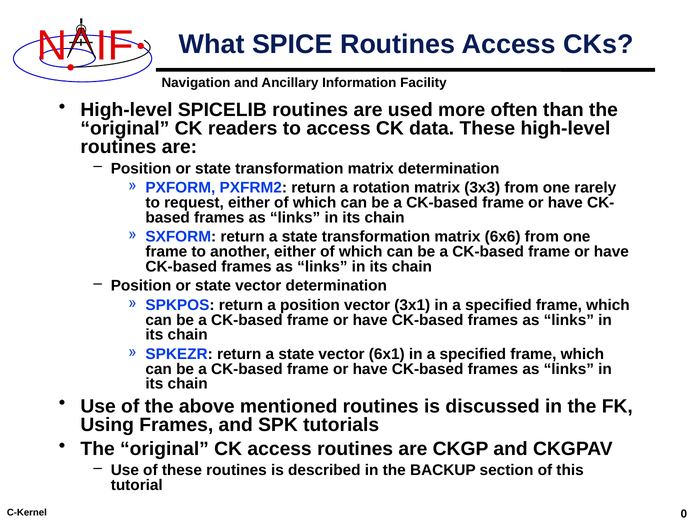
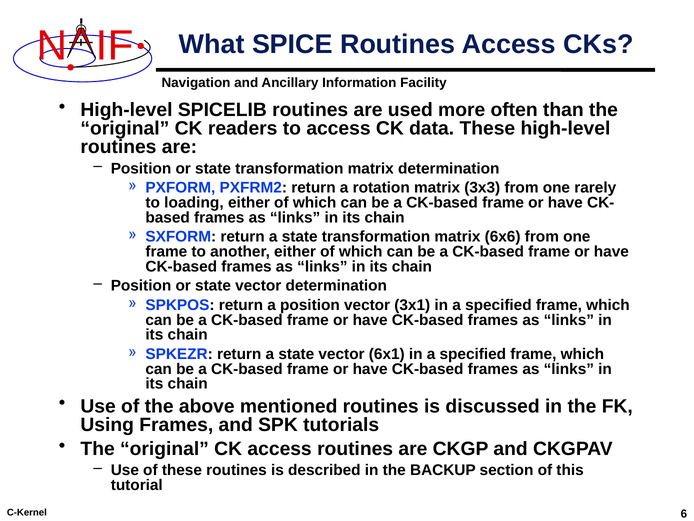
request: request -> loading
0: 0 -> 6
